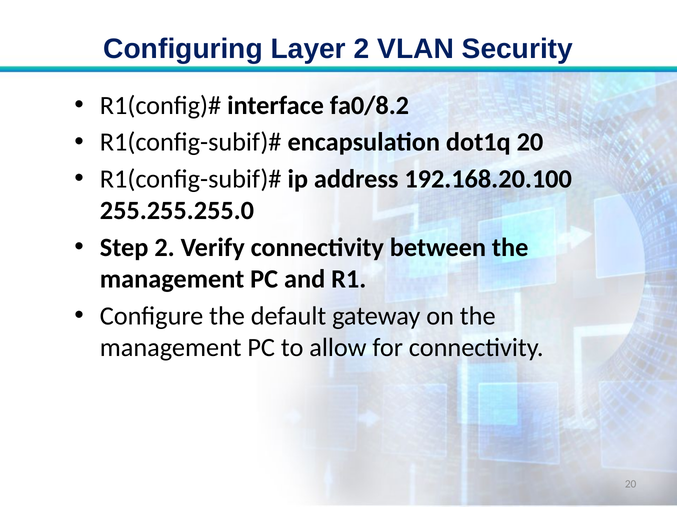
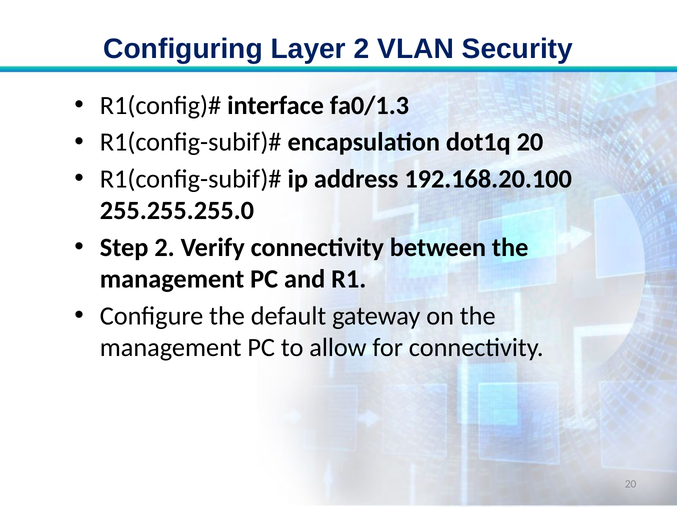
fa0/8.2: fa0/8.2 -> fa0/1.3
